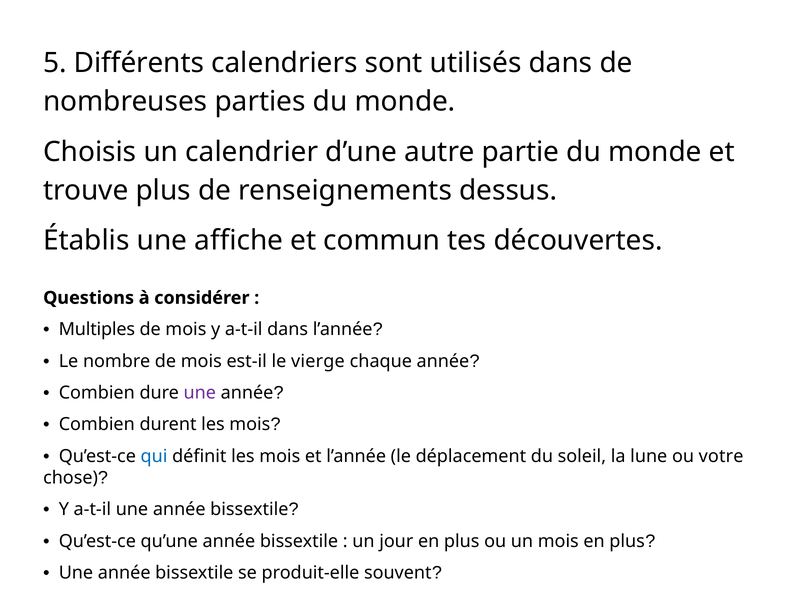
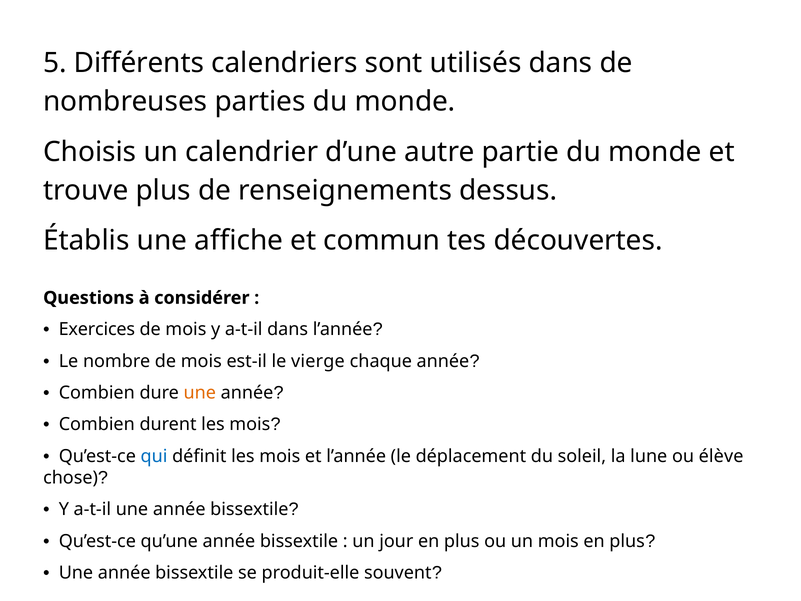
Multiples: Multiples -> Exercices
une at (200, 393) colour: purple -> orange
votre: votre -> élève
